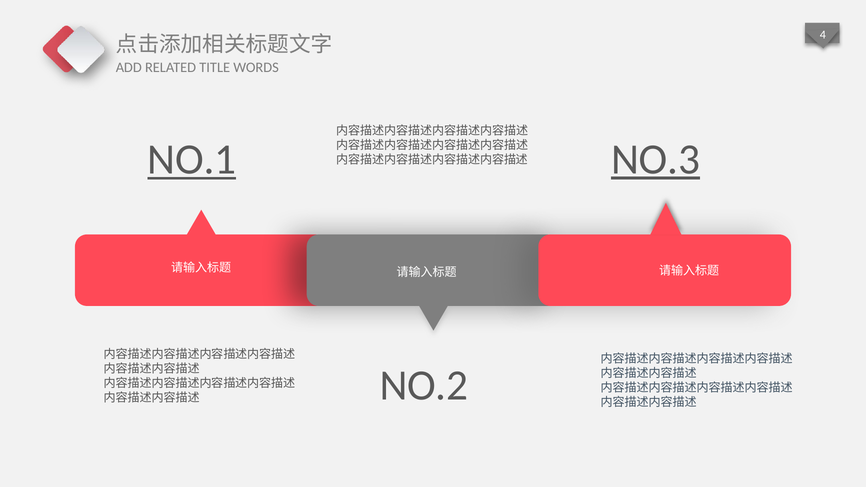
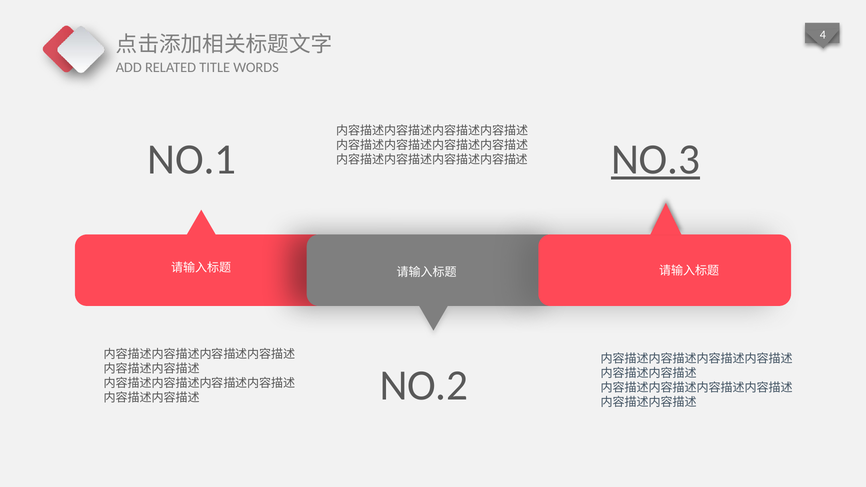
NO.1 underline: present -> none
